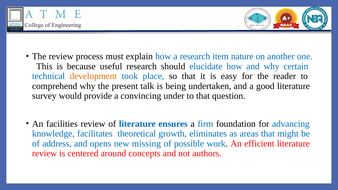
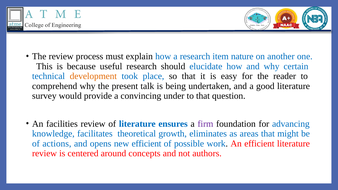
firm colour: blue -> purple
address: address -> actions
new missing: missing -> efficient
